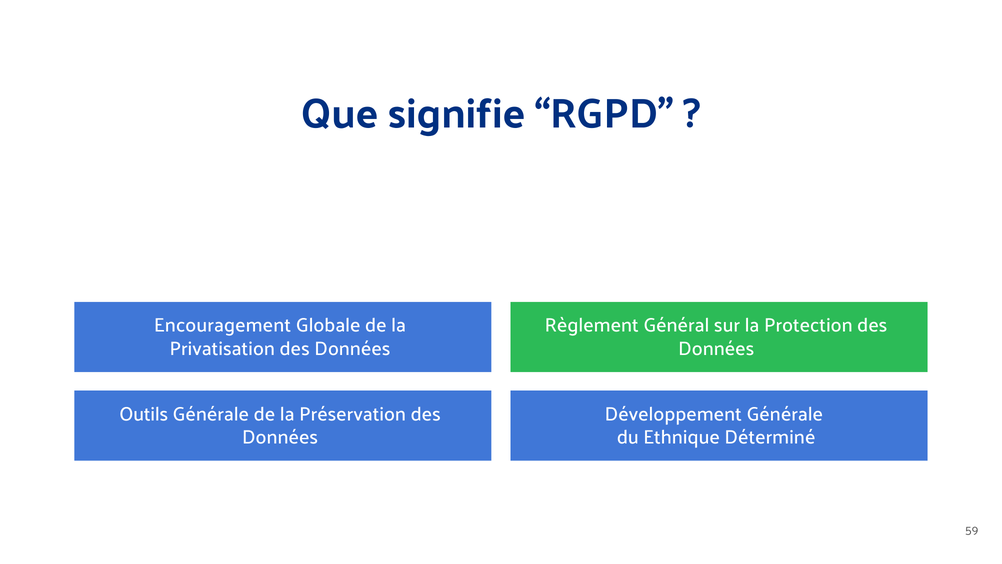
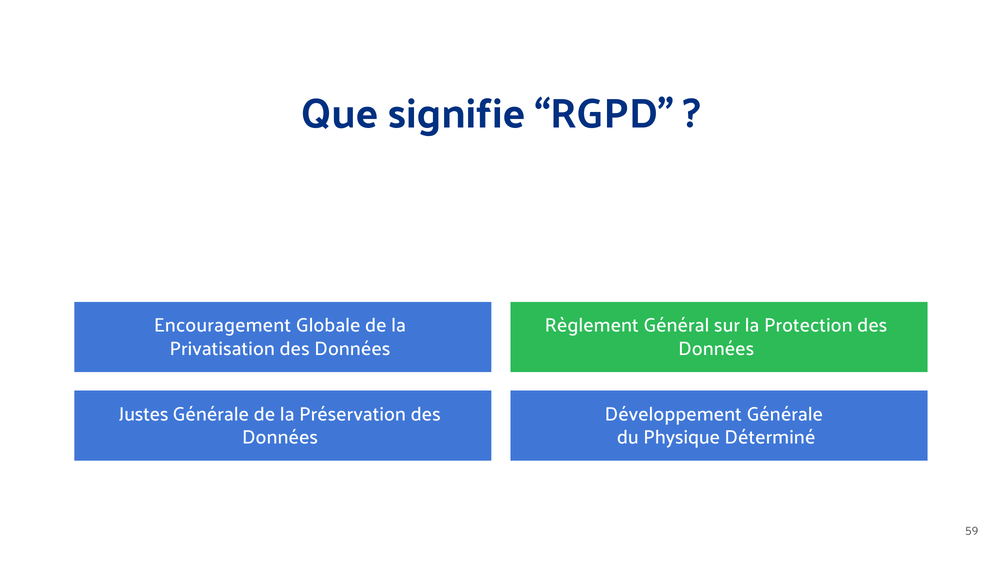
Outils: Outils -> Justes
Ethnique: Ethnique -> Physique
